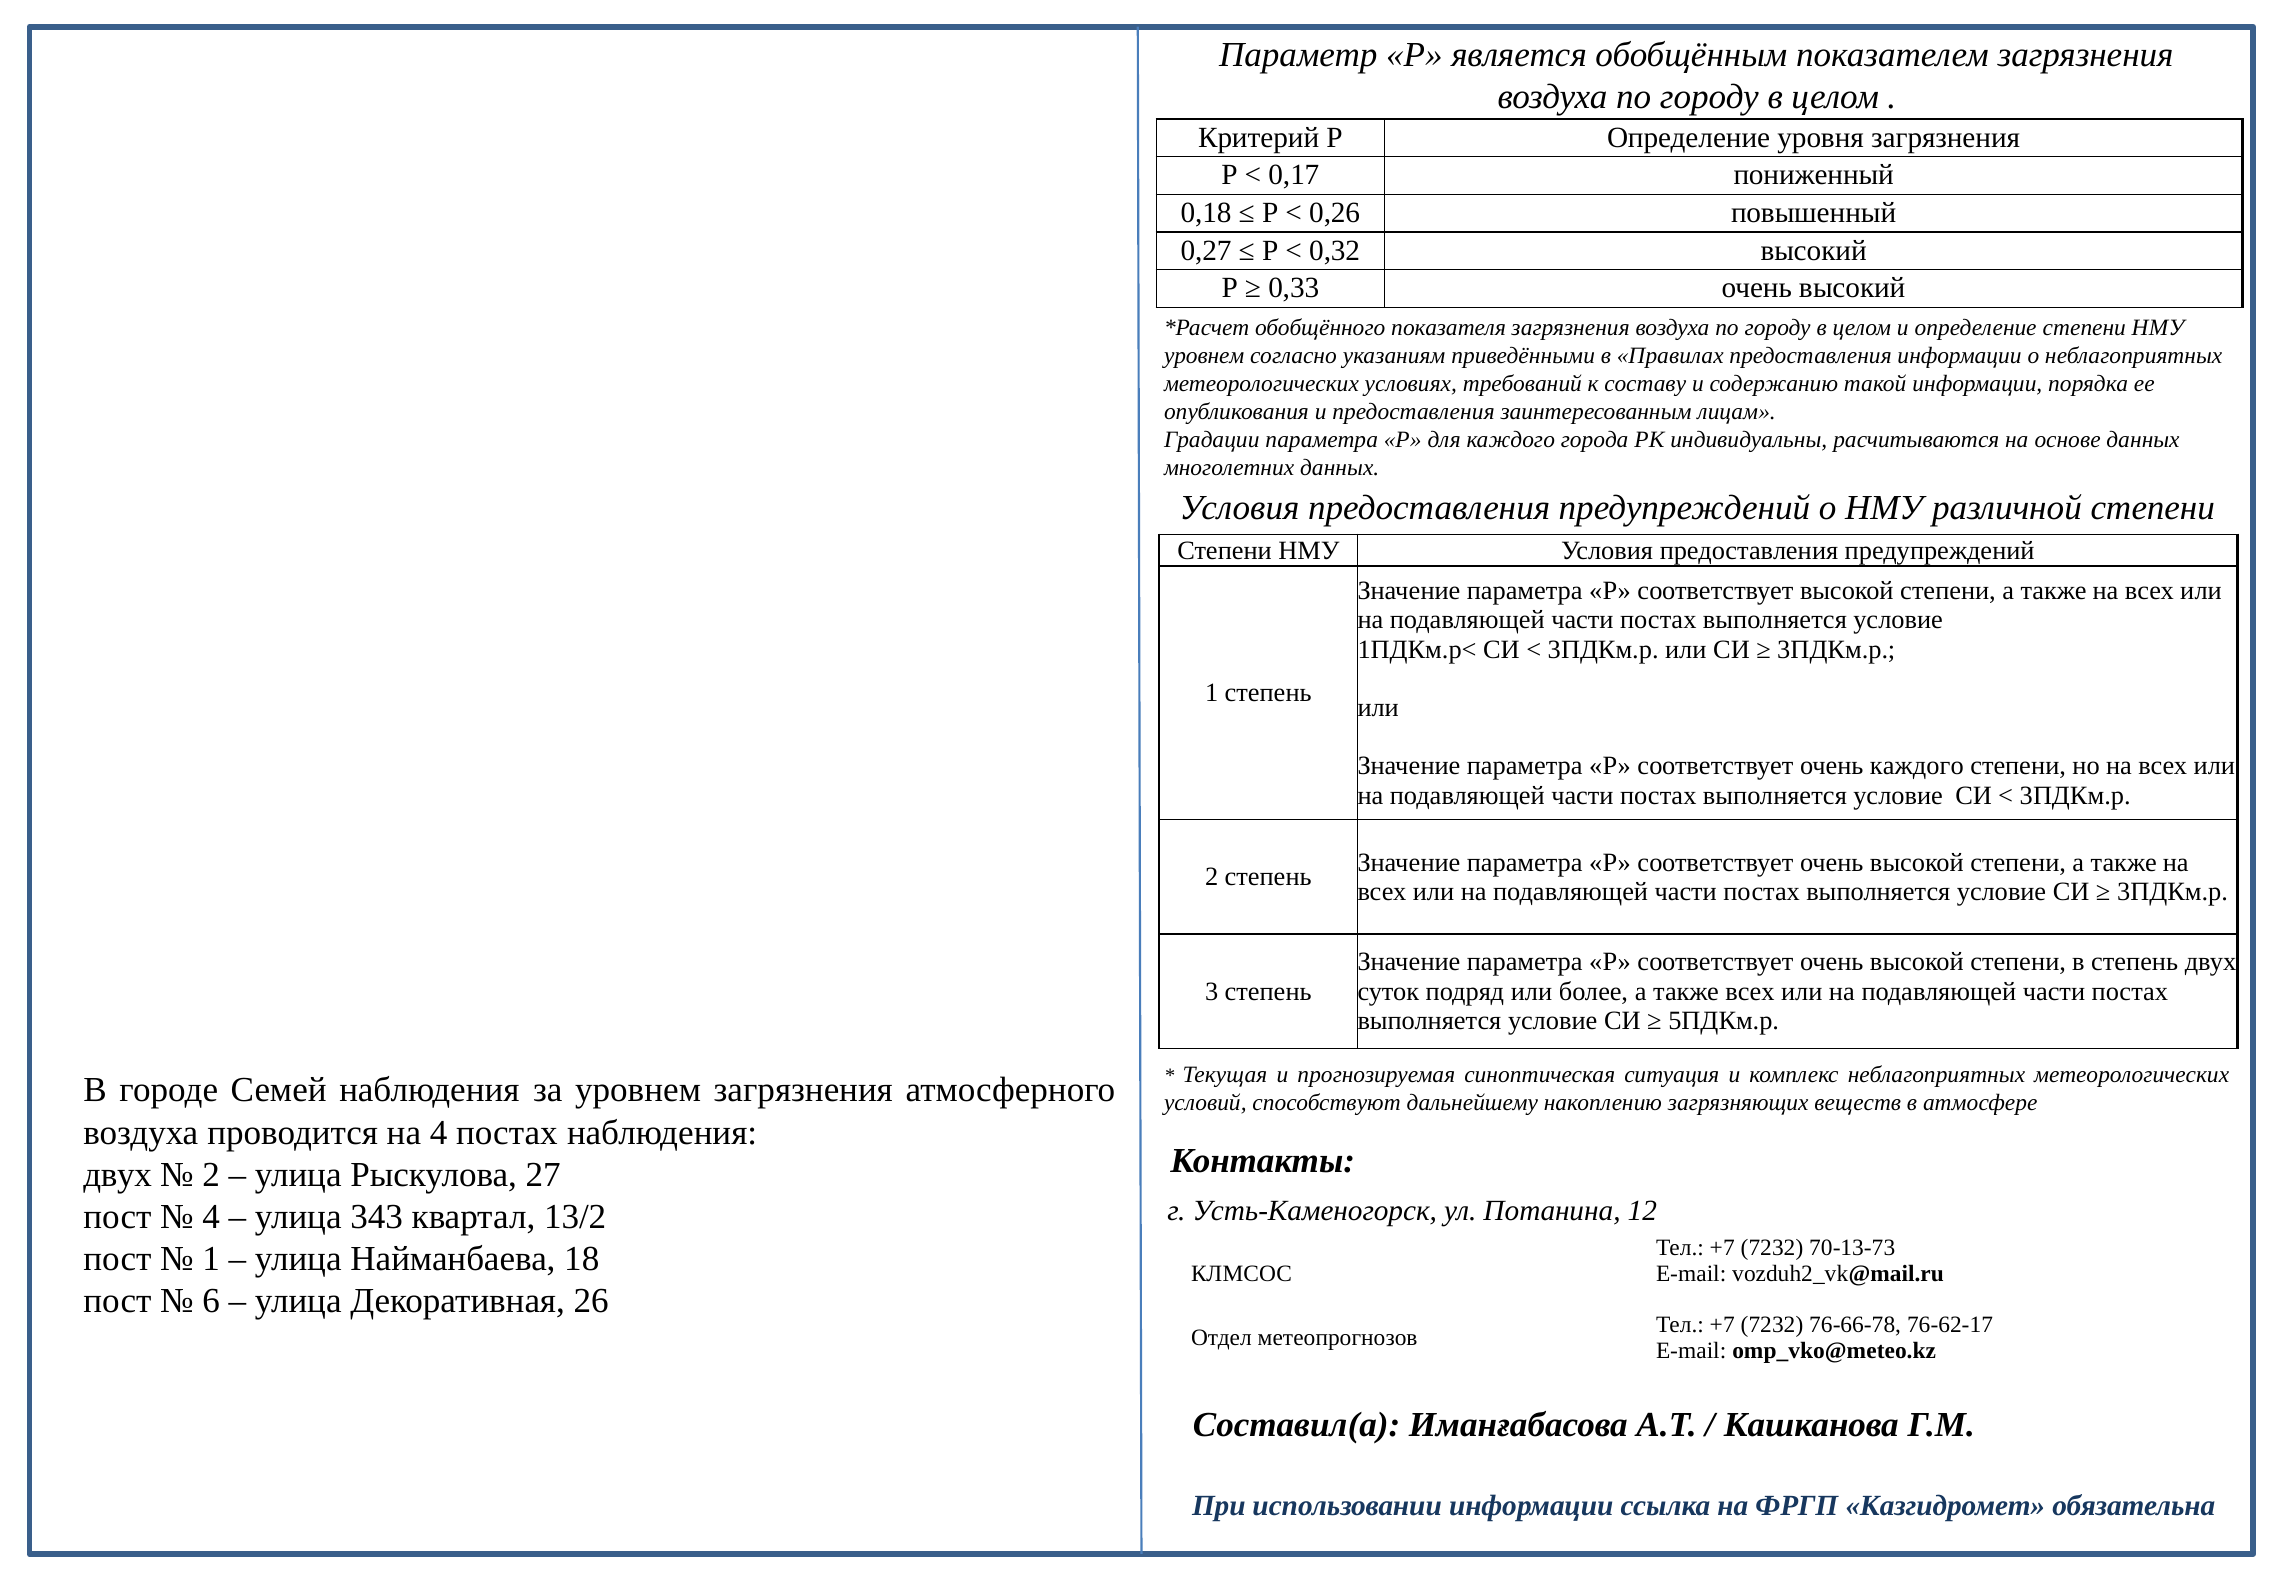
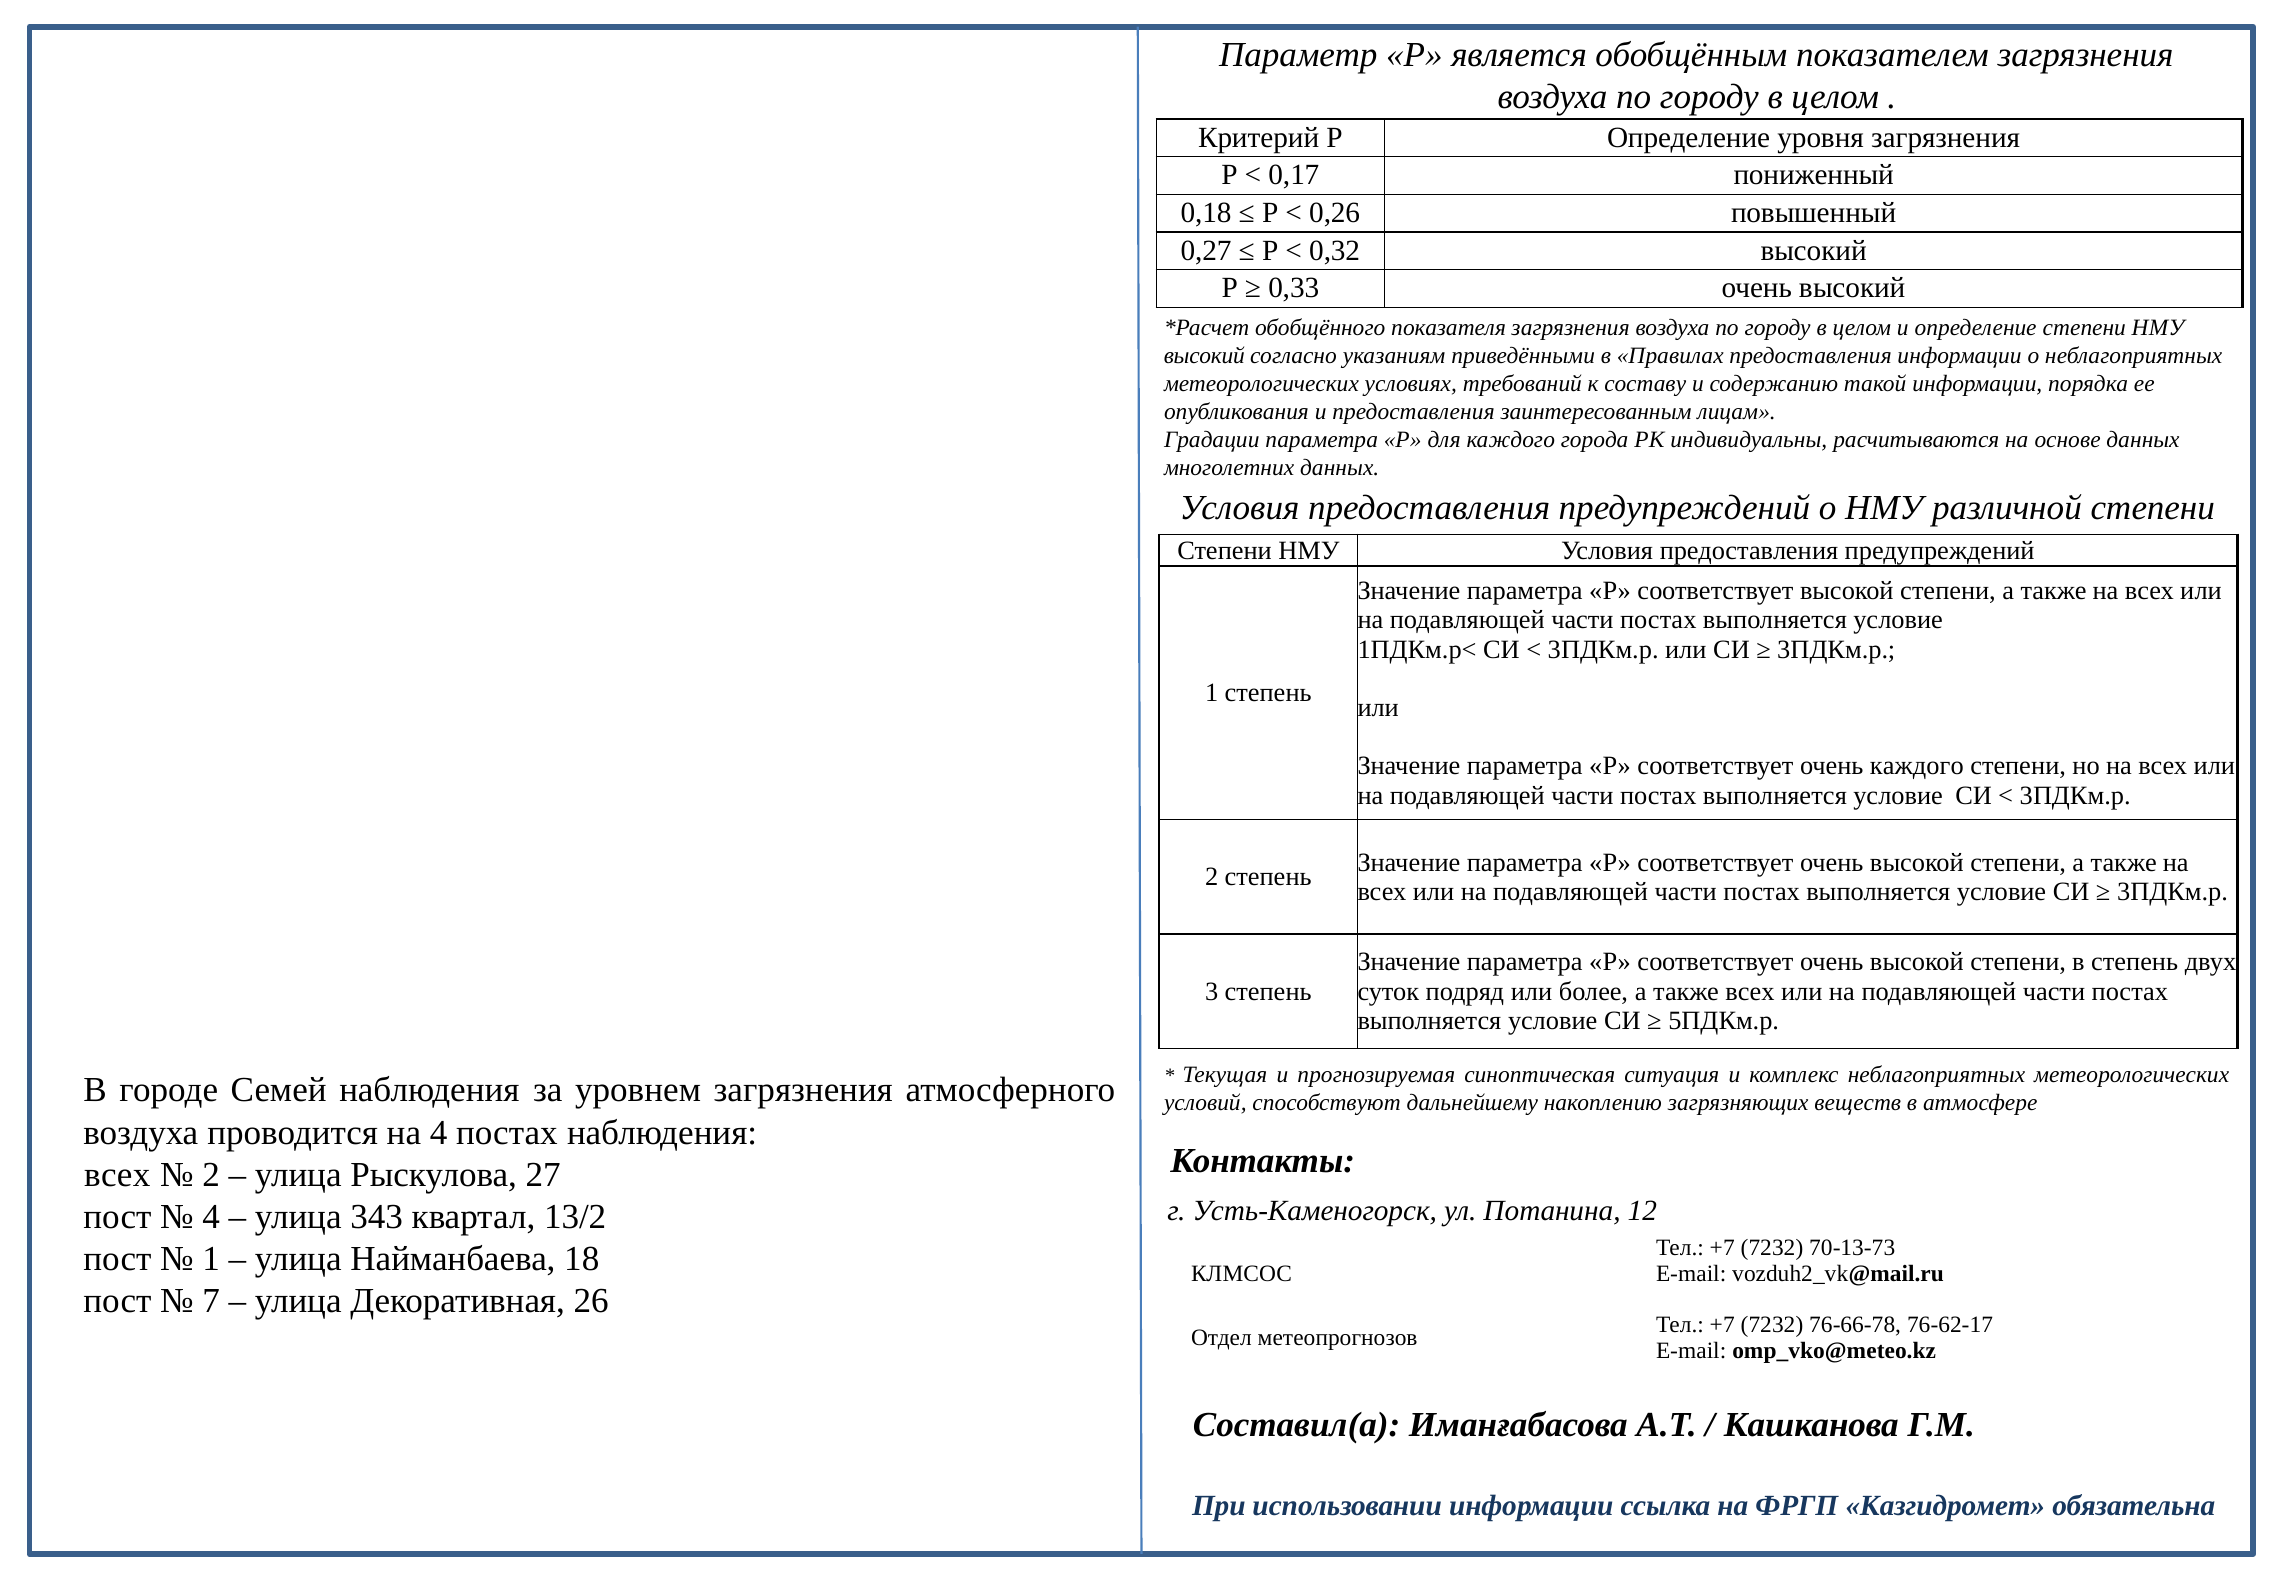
уровнем at (1204, 356): уровнем -> высокий
двух at (118, 1174): двух -> всех
6: 6 -> 7
